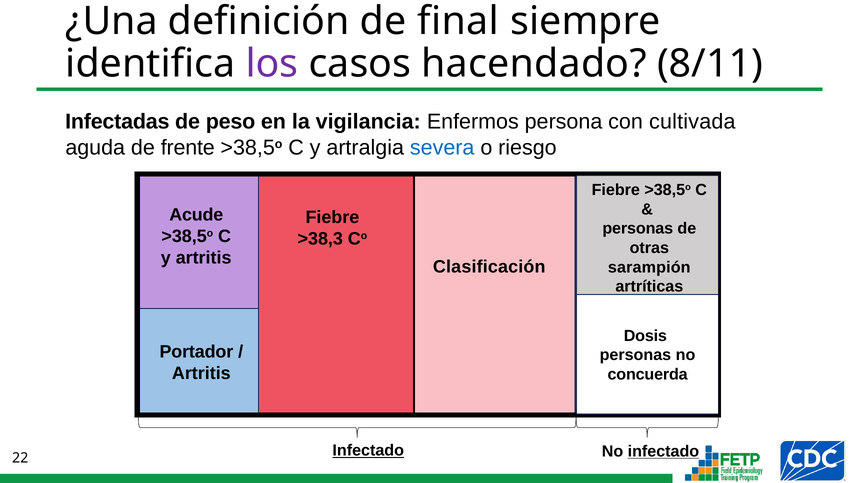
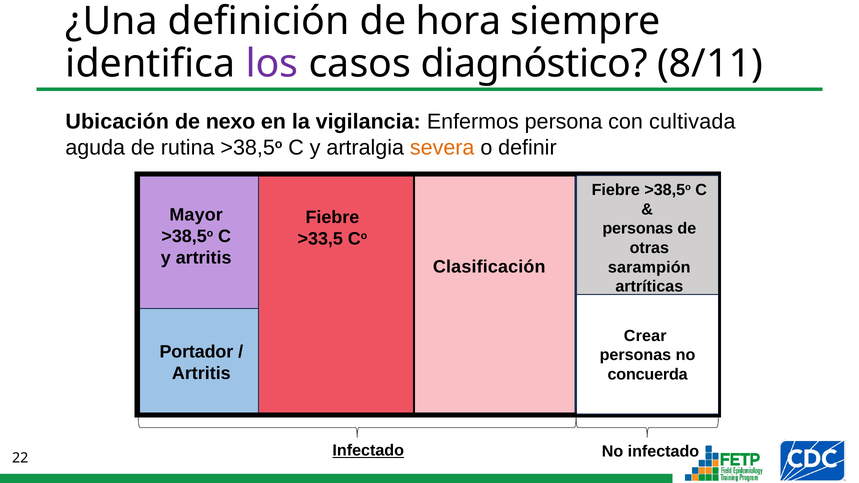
final: final -> hora
hacendado: hacendado -> diagnóstico
Infectadas: Infectadas -> Ubicación
peso: peso -> nexo
frente: frente -> rutina
severa colour: blue -> orange
riesgo: riesgo -> definir
Acude: Acude -> Mayor
>38,3: >38,3 -> >33,5
Dosis: Dosis -> Crear
infectado at (663, 451) underline: present -> none
